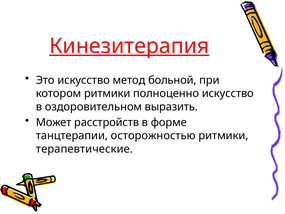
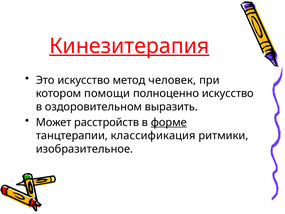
больной: больной -> человек
котором ритмики: ритмики -> помощи
форме underline: none -> present
осторожностью: осторожностью -> классификация
терапевтические: терапевтические -> изобразительное
